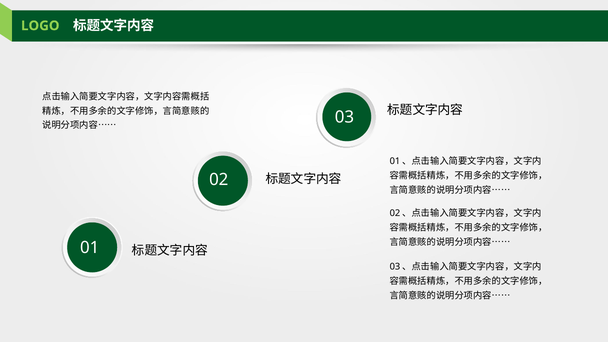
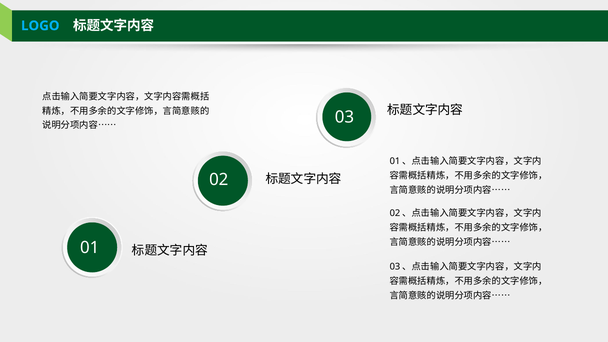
LOGO colour: light green -> light blue
